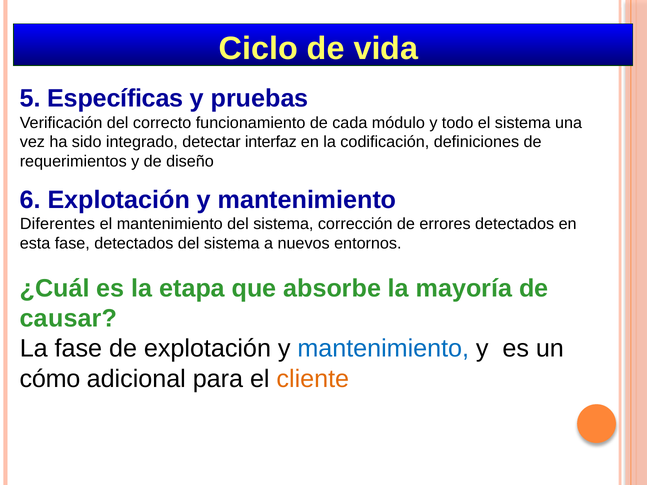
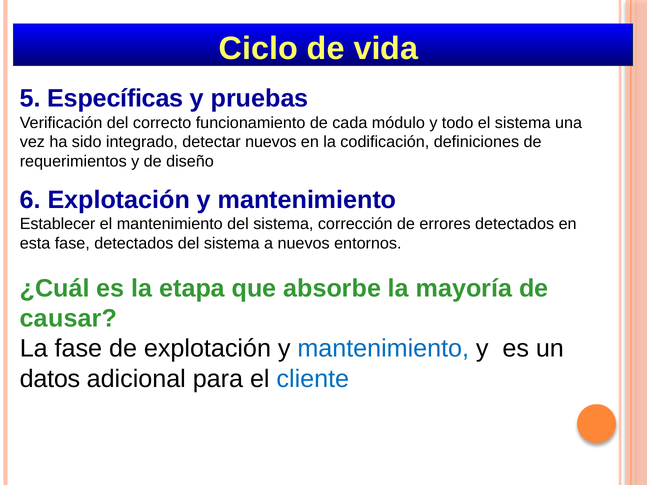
detectar interfaz: interfaz -> nuevos
Diferentes: Diferentes -> Establecer
cómo: cómo -> datos
cliente colour: orange -> blue
